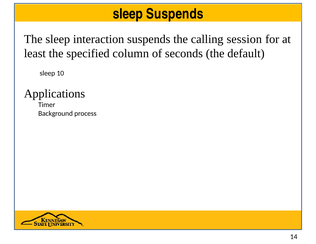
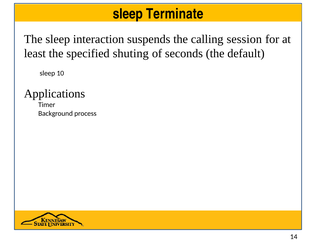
sleep Suspends: Suspends -> Terminate
column: column -> shuting
